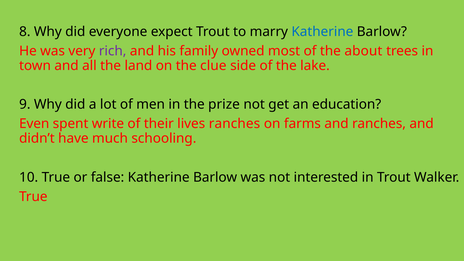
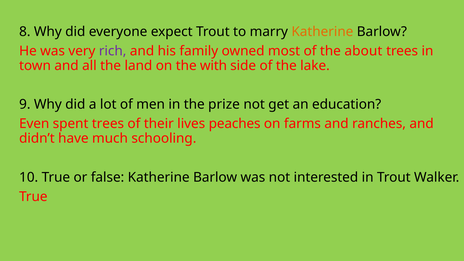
Katherine at (322, 32) colour: blue -> orange
clue: clue -> with
spent write: write -> trees
lives ranches: ranches -> peaches
